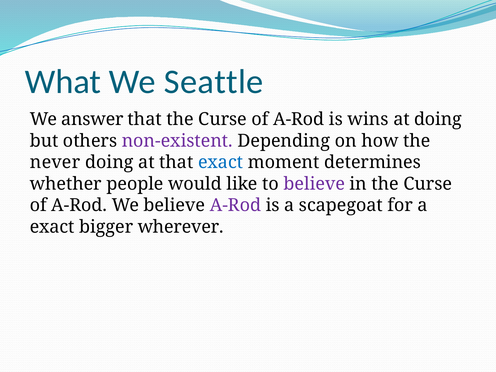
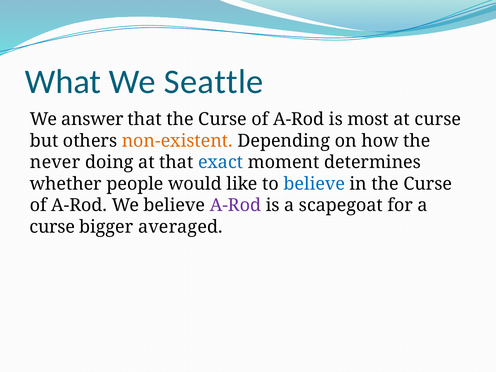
wins: wins -> most
at doing: doing -> curse
non-existent colour: purple -> orange
believe at (314, 184) colour: purple -> blue
exact at (52, 227): exact -> curse
wherever: wherever -> averaged
